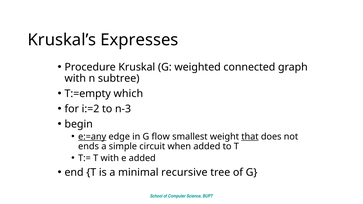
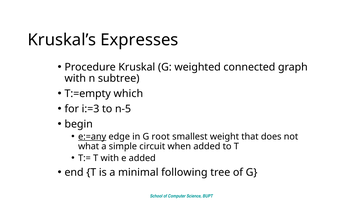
i:=2: i:=2 -> i:=3
n-3: n-3 -> n-5
flow: flow -> root
that underline: present -> none
ends: ends -> what
recursive: recursive -> following
